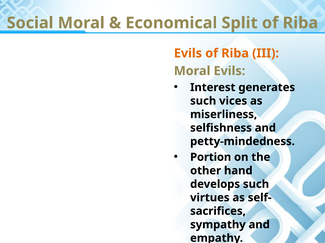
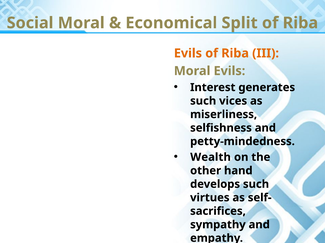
Portion: Portion -> Wealth
